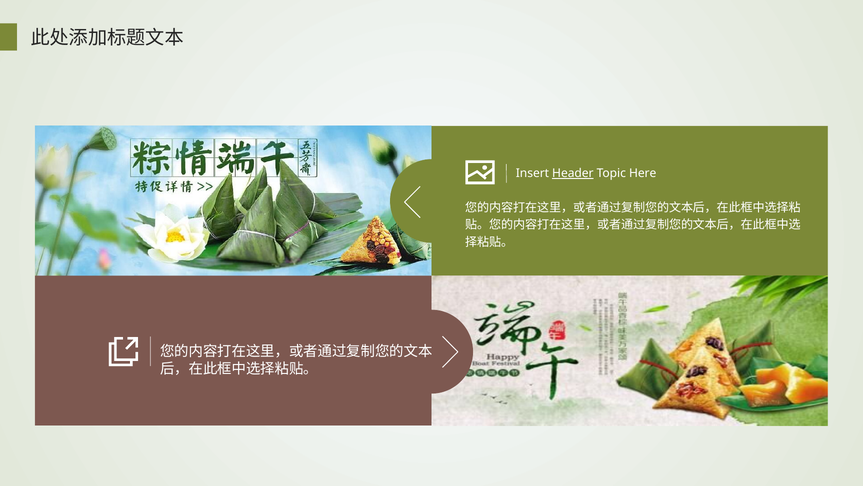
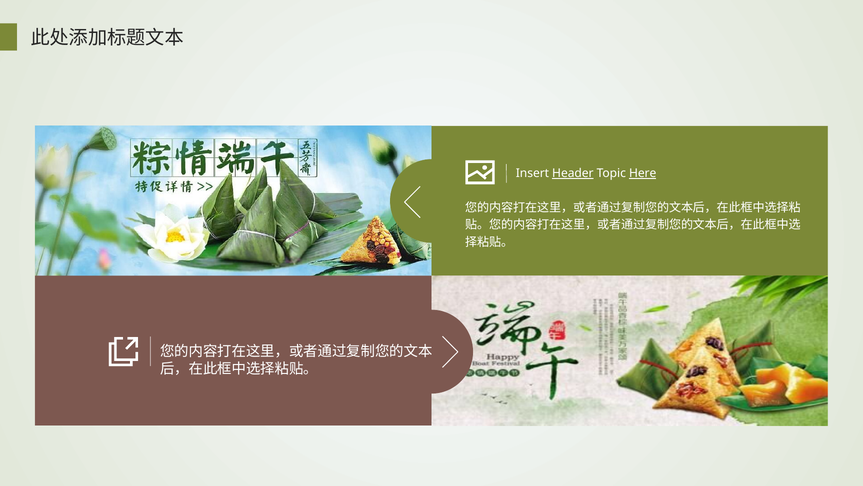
Here underline: none -> present
